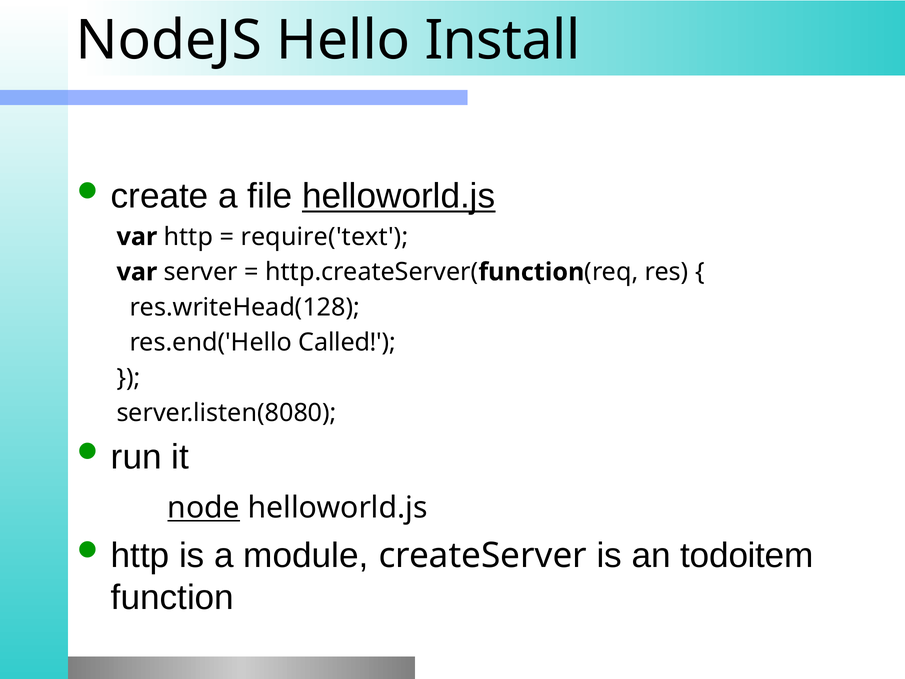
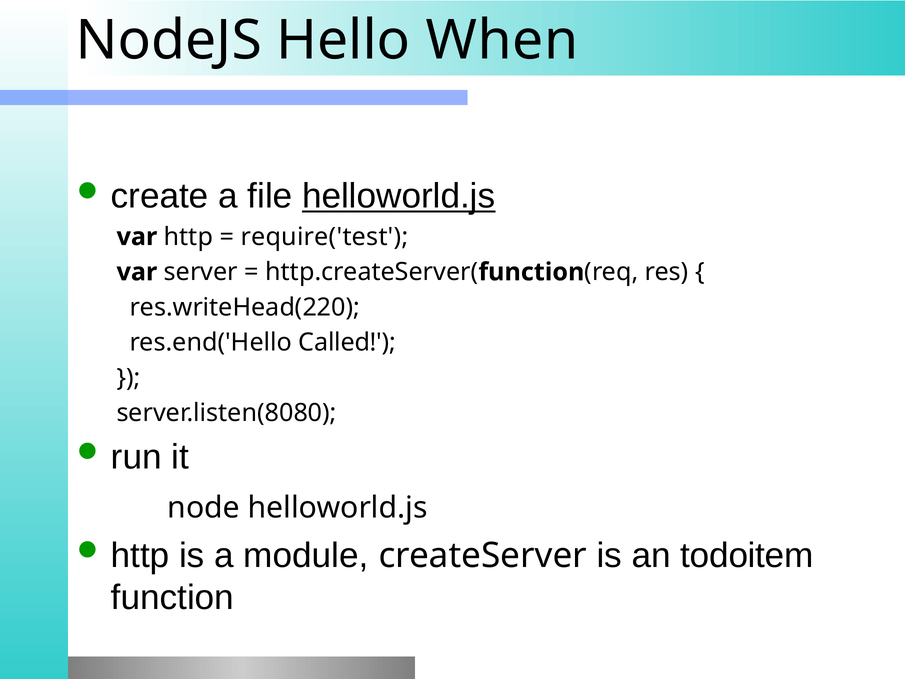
Install: Install -> When
require('text: require('text -> require('test
res.writeHead(128: res.writeHead(128 -> res.writeHead(220
node underline: present -> none
